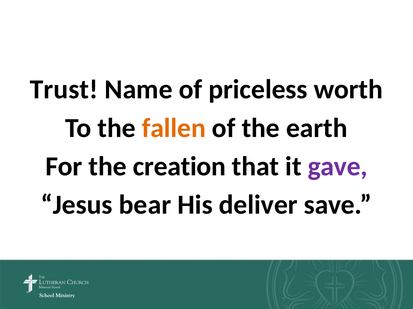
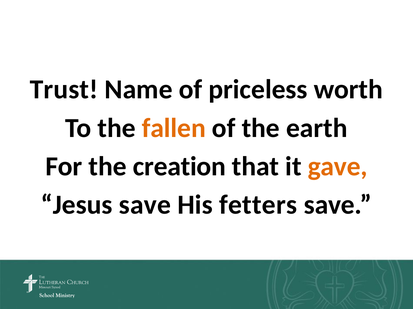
gave colour: purple -> orange
Jesus bear: bear -> save
deliver: deliver -> fetters
